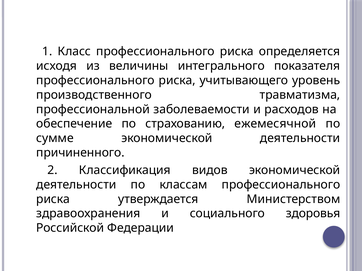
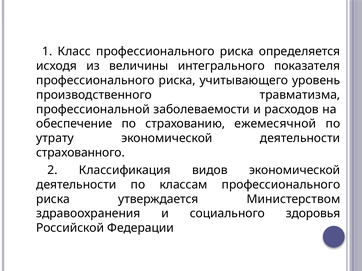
сумме: сумме -> утрату
причиненного: причиненного -> страхованного
